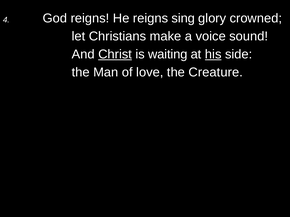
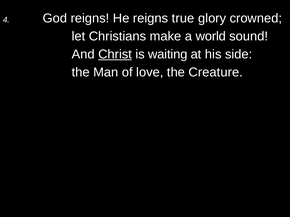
sing: sing -> true
voice: voice -> world
his underline: present -> none
